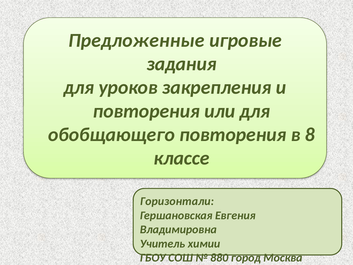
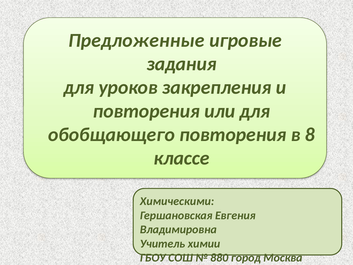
Горизонтали: Горизонтали -> Химическими
